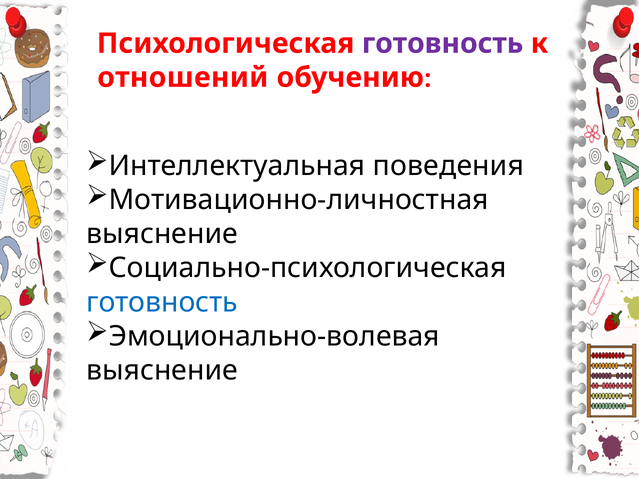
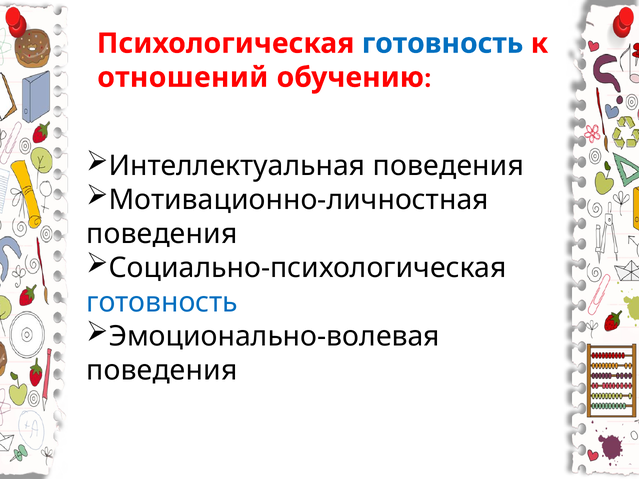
готовность at (443, 43) colour: purple -> blue
выяснение at (162, 234): выяснение -> поведения
выяснение at (162, 370): выяснение -> поведения
